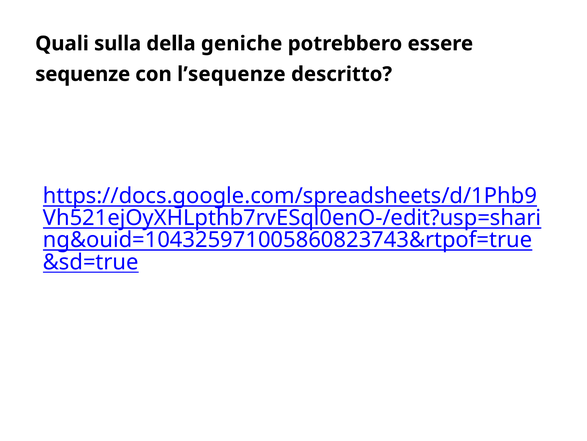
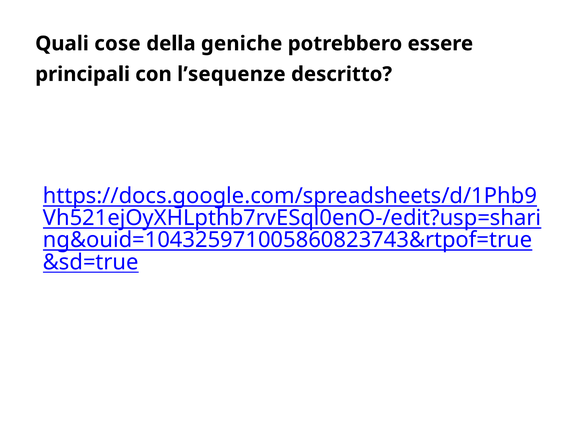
sulla: sulla -> cose
sequenze: sequenze -> principali
